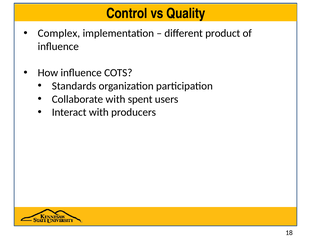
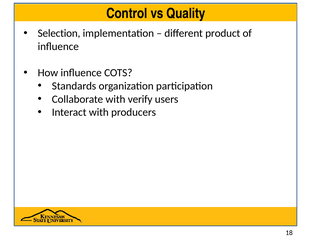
Complex: Complex -> Selection
spent: spent -> verify
